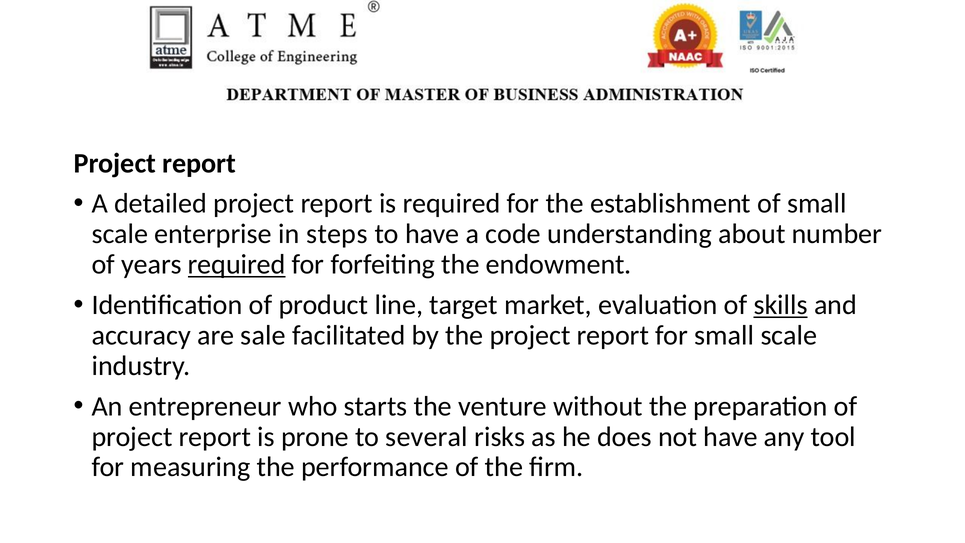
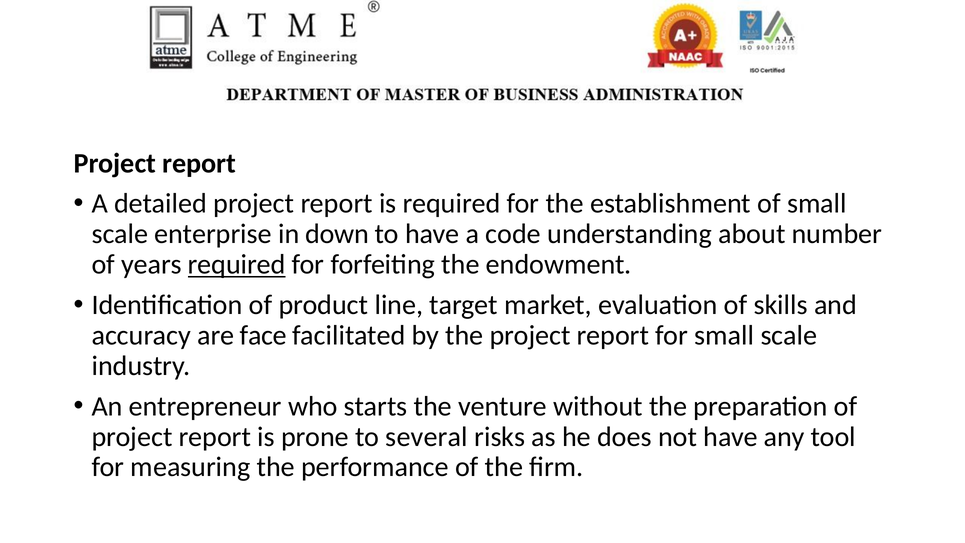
steps: steps -> down
skills underline: present -> none
sale: sale -> face
